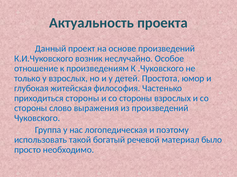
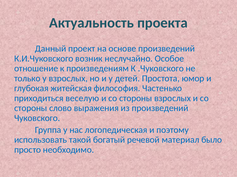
приходиться стороны: стороны -> веселую
